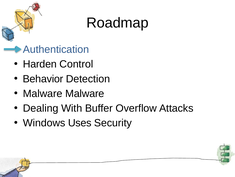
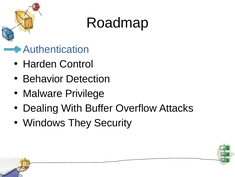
Malware Malware: Malware -> Privilege
Uses: Uses -> They
